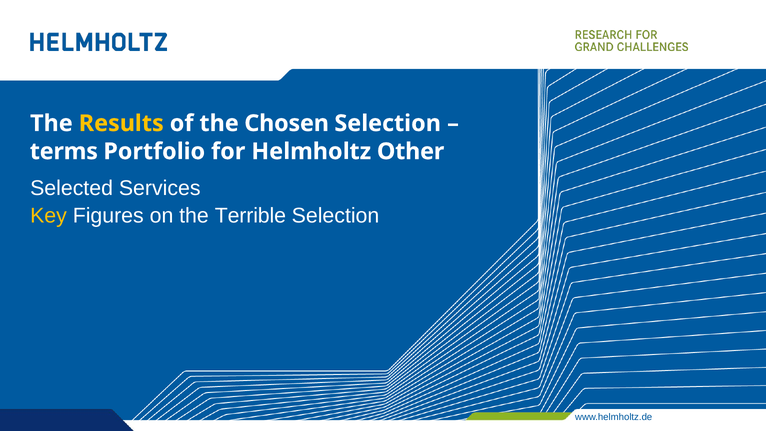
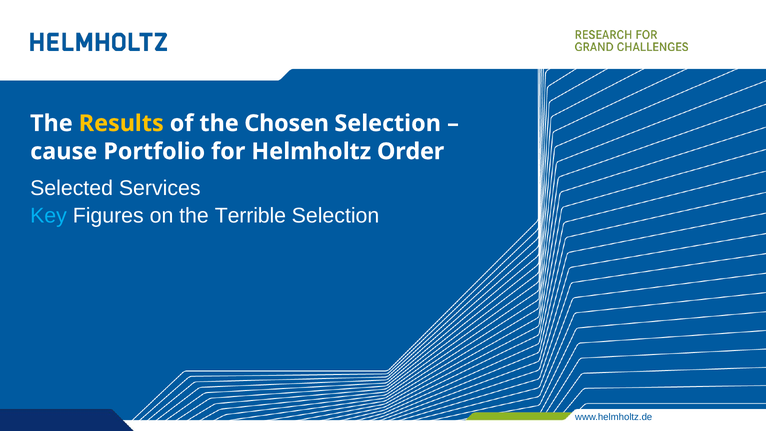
terms: terms -> cause
Other: Other -> Order
Key colour: yellow -> light blue
